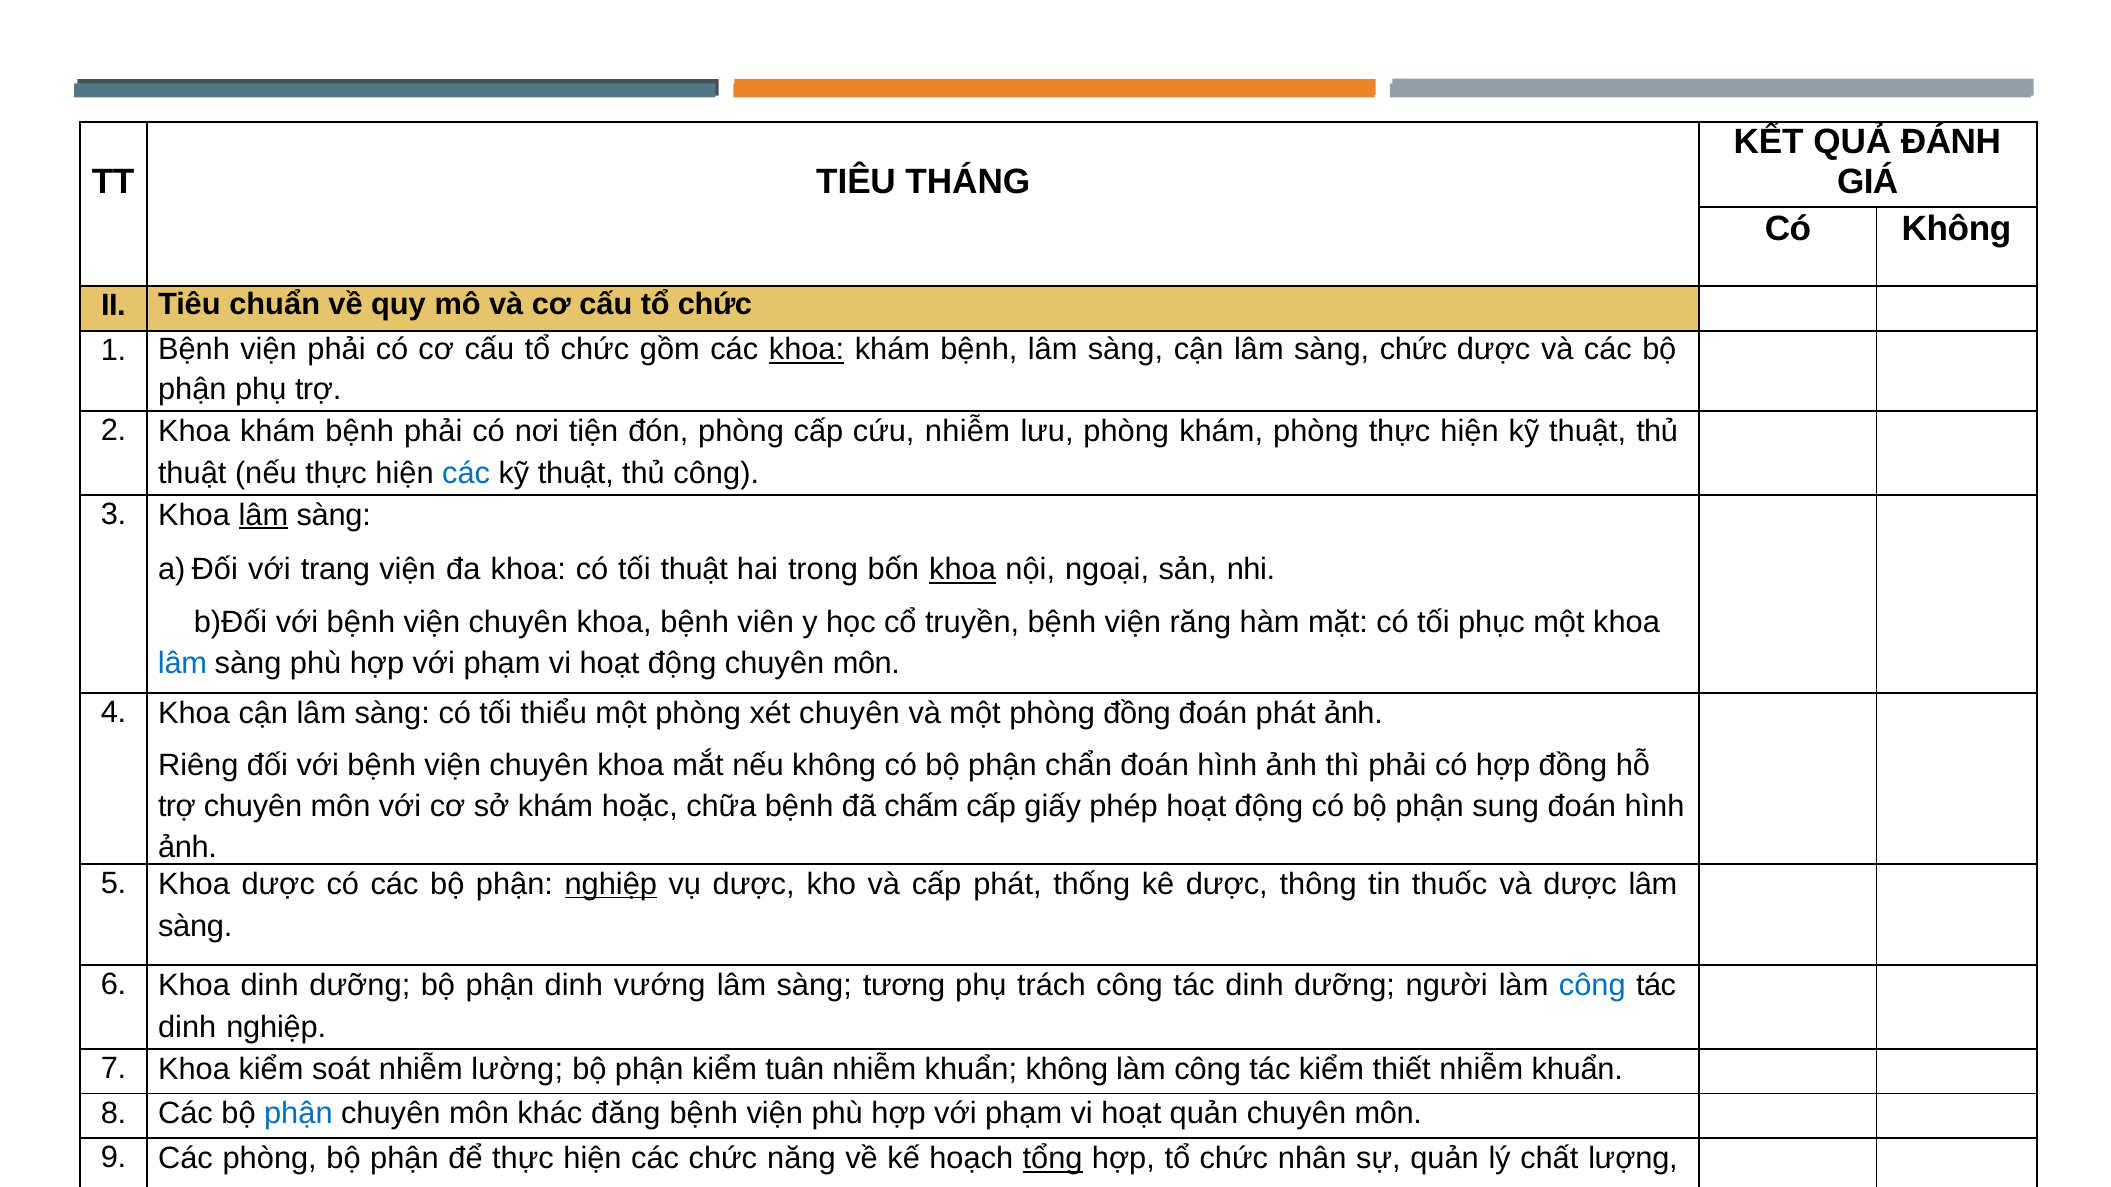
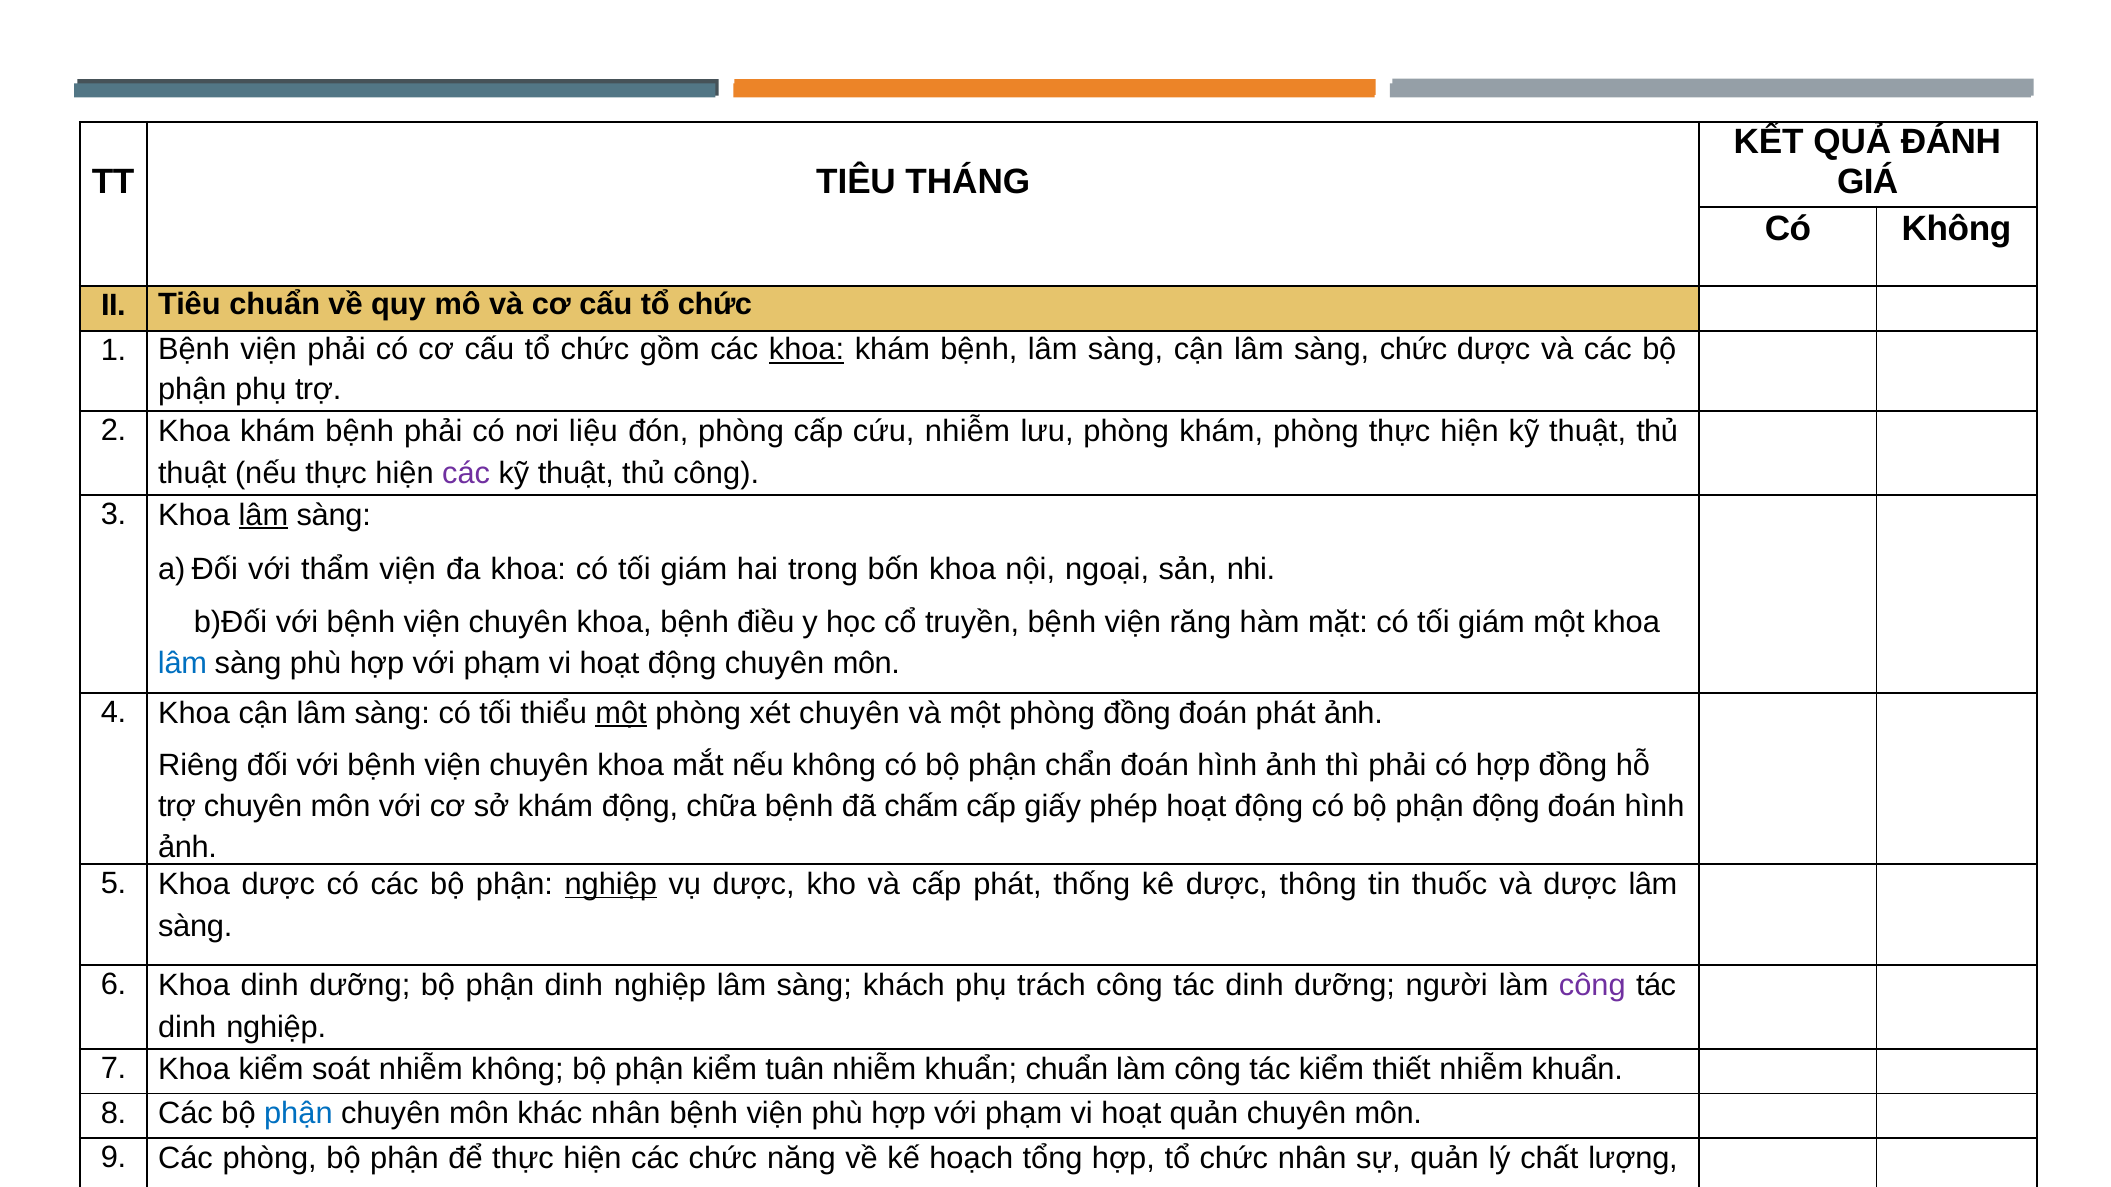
tiện: tiện -> liệu
các at (466, 474) colour: blue -> purple
trang: trang -> thẩm
khoa có tối thuật: thuật -> giám
khoa at (963, 570) underline: present -> none
bệnh viên: viên -> điều
mặt có tối phục: phục -> giám
một at (621, 713) underline: none -> present
khám hoặc: hoặc -> động
phận sung: sung -> động
phận dinh vướng: vướng -> nghiệp
tương: tương -> khách
công at (1592, 985) colour: blue -> purple
nhiễm lường: lường -> không
khuẩn không: không -> chuẩn
khác đăng: đăng -> nhân
tổng underline: present -> none
